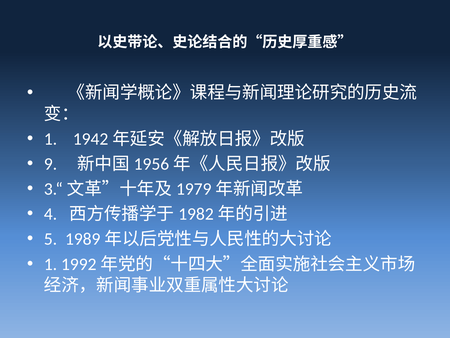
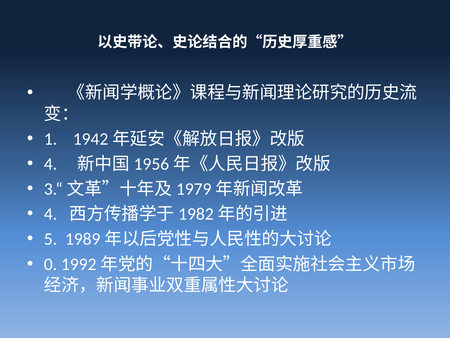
9 at (51, 164): 9 -> 4
1 at (51, 264): 1 -> 0
